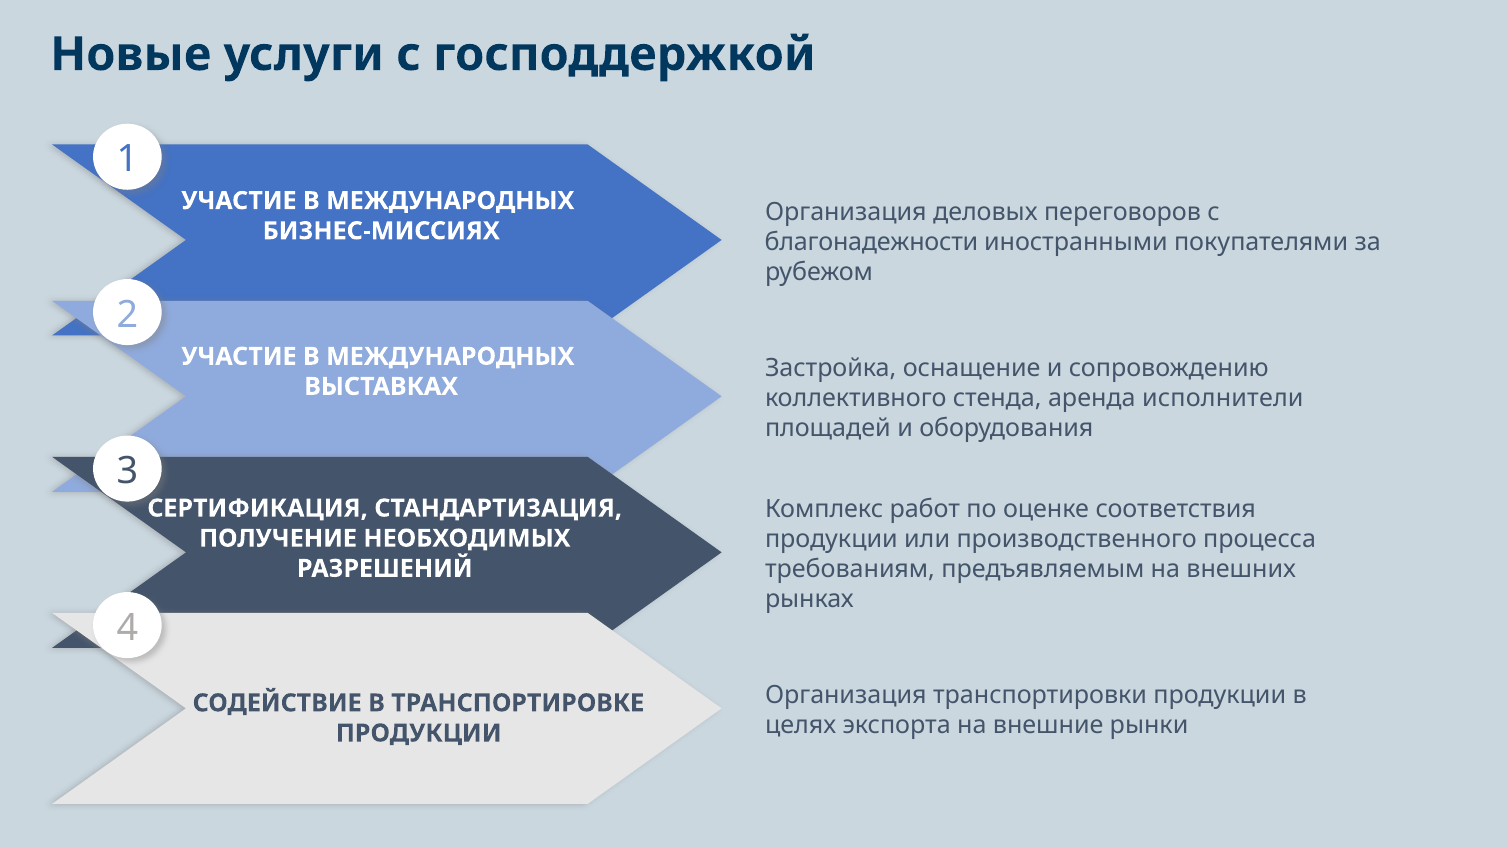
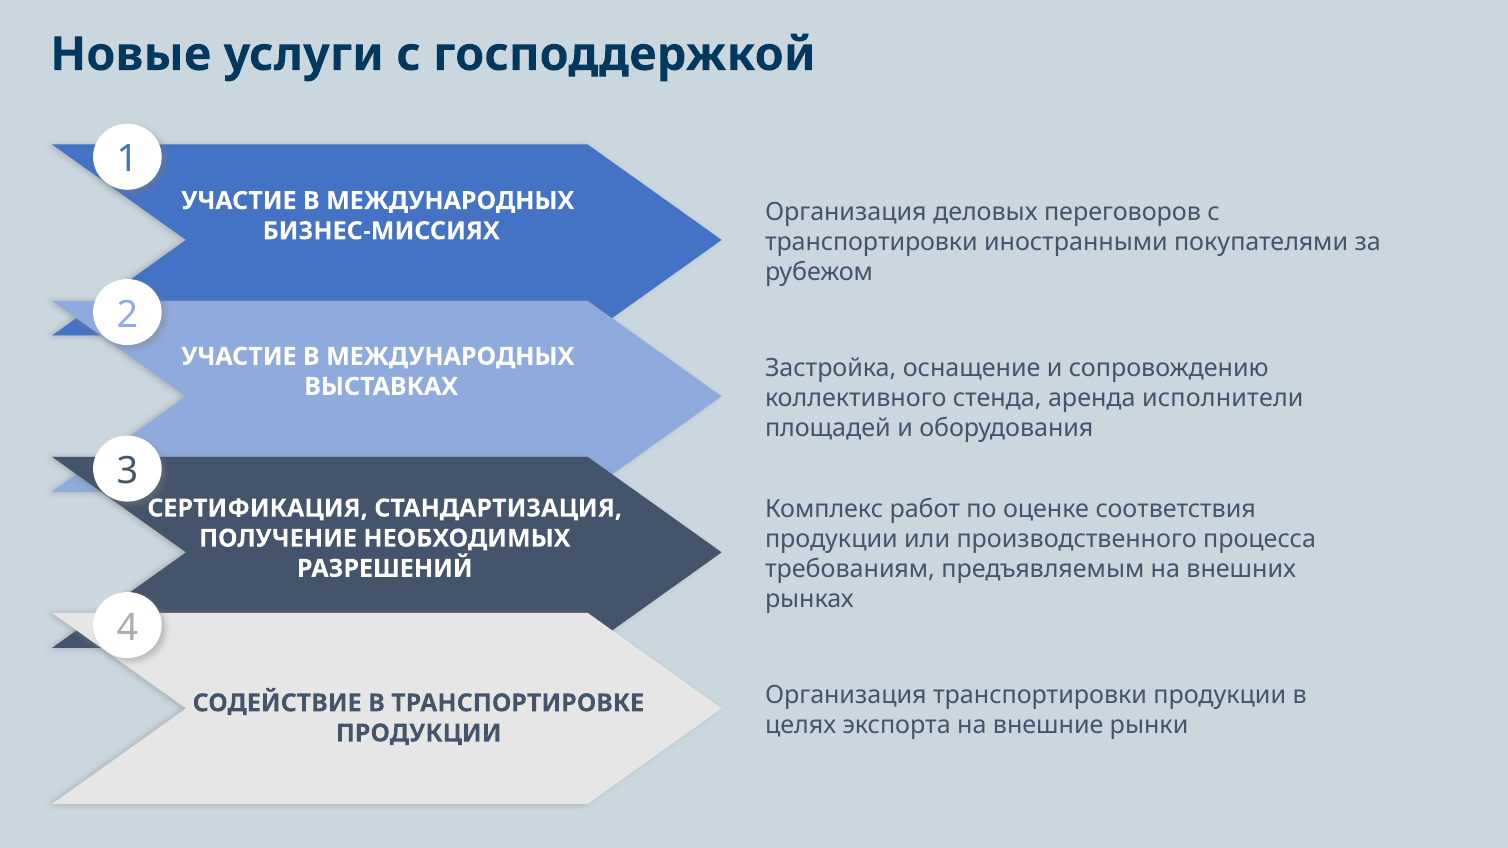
благонадежности at (871, 242): благонадежности -> транспортировки
